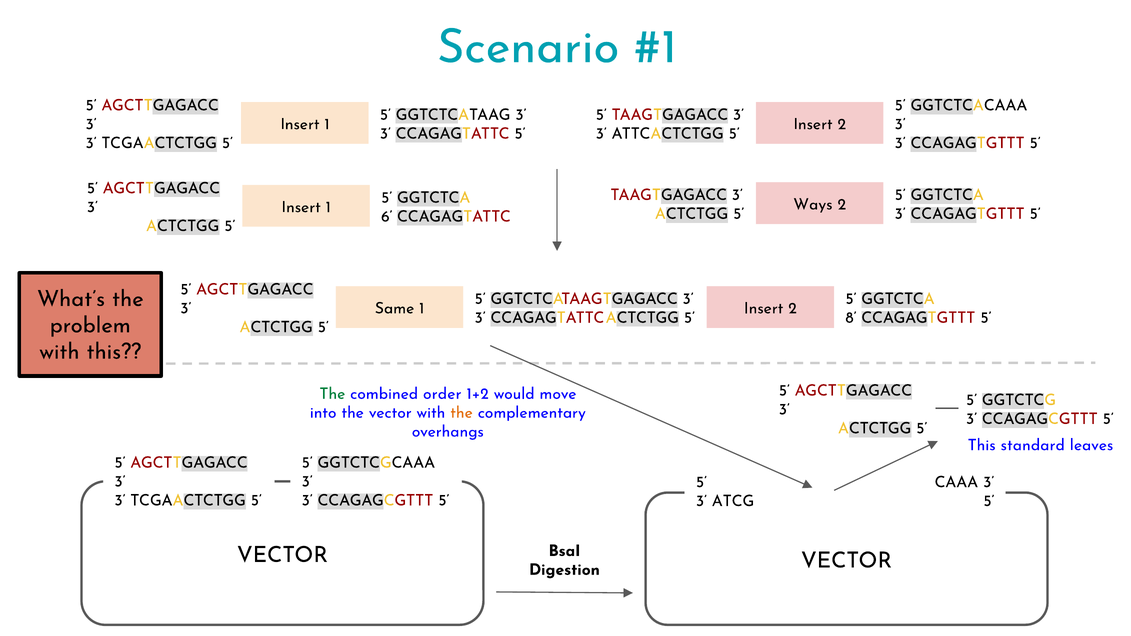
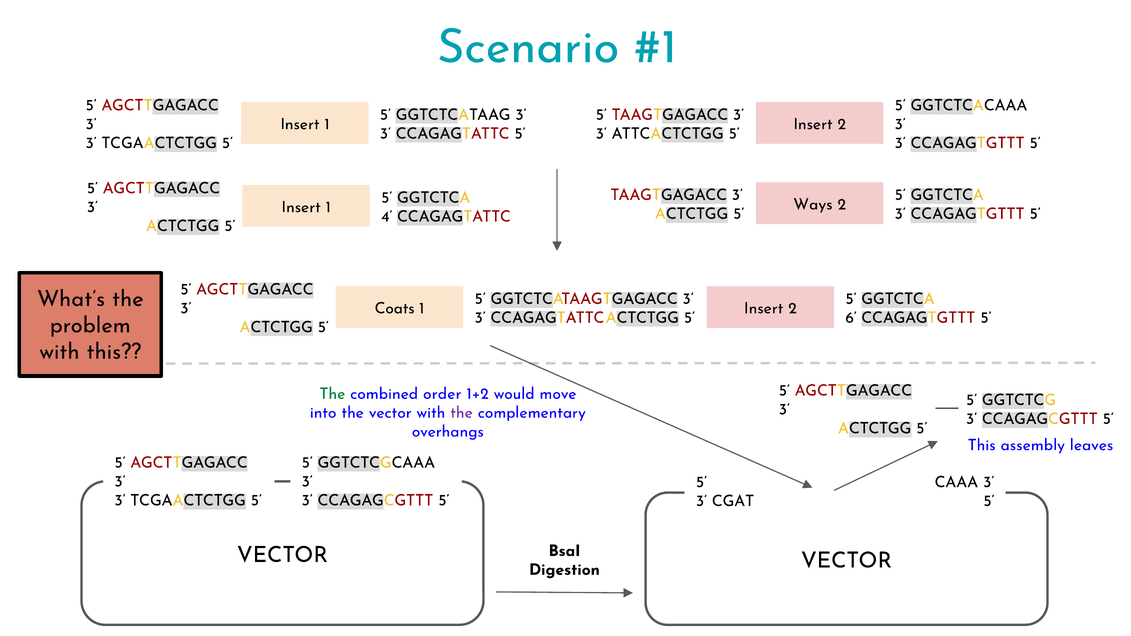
6: 6 -> 4
Same: Same -> Coats
8: 8 -> 6
the at (461, 413) colour: orange -> purple
standard: standard -> assembly
ATCG: ATCG -> CGAT
